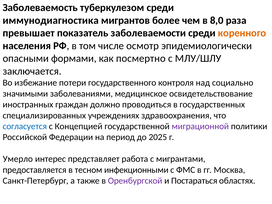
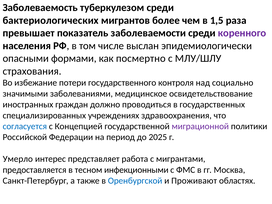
иммунодиагностика: иммунодиагностика -> бактериологических
8,0: 8,0 -> 1,5
коренного colour: orange -> purple
осмотр: осмотр -> выслан
заключается: заключается -> страхования
Оренбургской colour: purple -> blue
Постараться: Постараться -> Проживают
